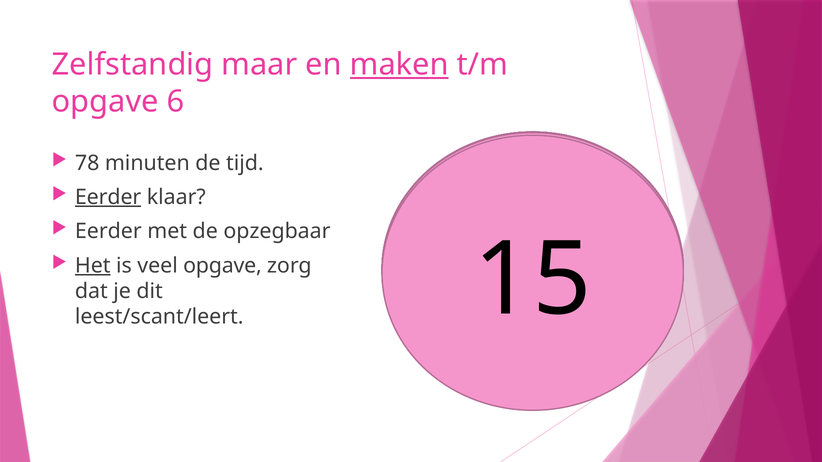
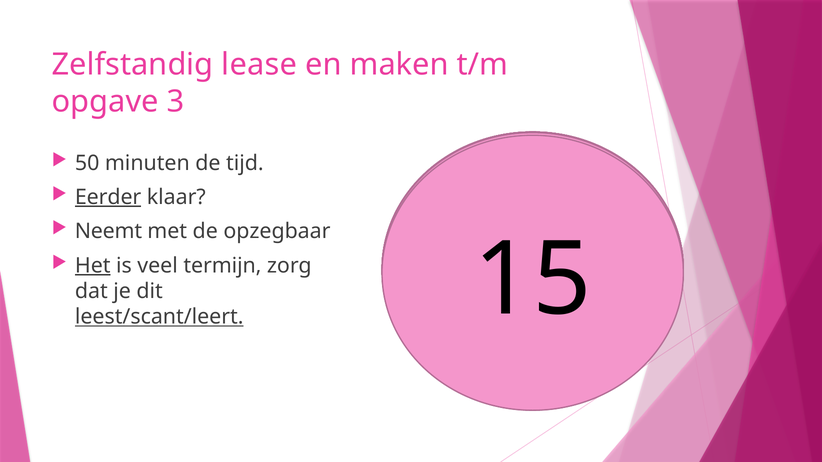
maar: maar -> lease
maken underline: present -> none
6: 6 -> 3
78: 78 -> 50
Eerder at (108, 232): Eerder -> Neemt
veel opgave: opgave -> termijn
leest/scant/leert underline: none -> present
